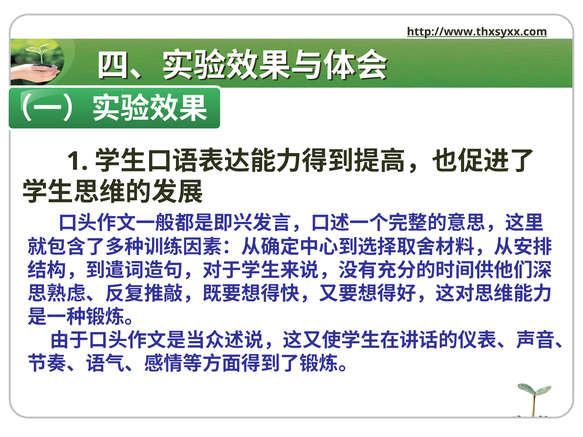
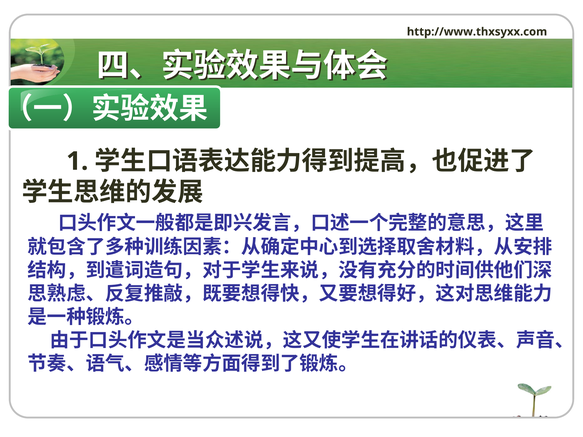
http://www.thxsyxx.com underline: present -> none
